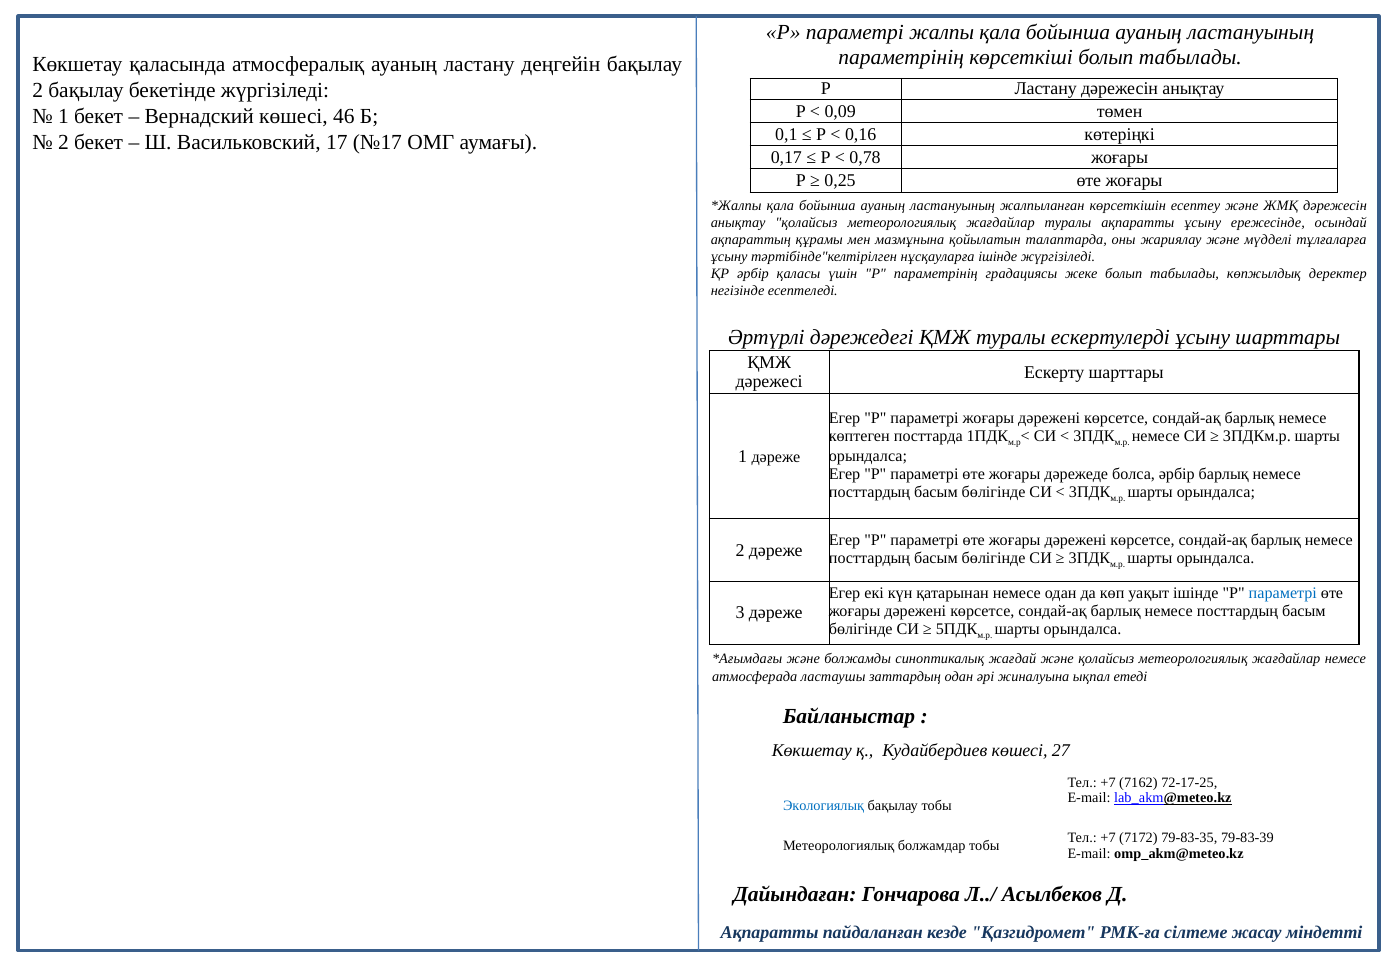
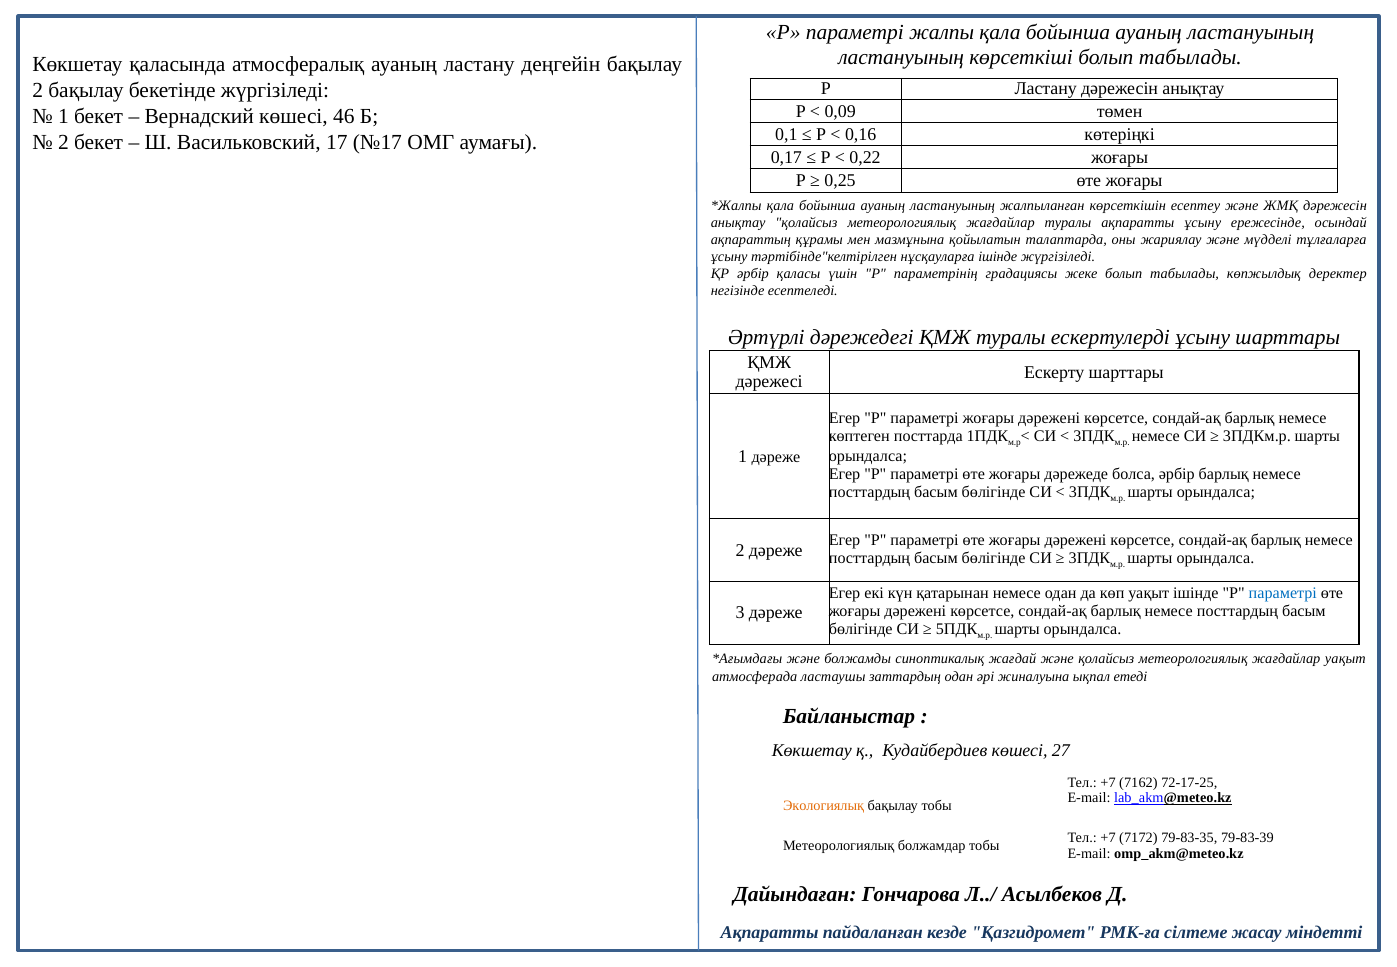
параметрінің at (901, 58): параметрінің -> ластануының
0,78: 0,78 -> 0,22
жағдайлар немесе: немесе -> уақыт
Экологиялық colour: blue -> orange
